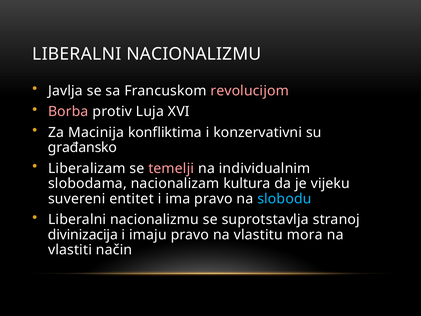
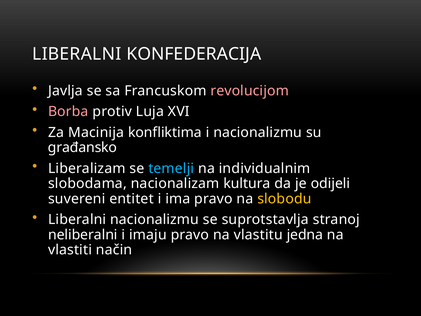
NACIONALIZMU at (194, 54): NACIONALIZMU -> KONFEDERACIJA
i konzervativni: konzervativni -> nacionalizmu
temelji colour: pink -> light blue
vijeku: vijeku -> odijeli
slobodu colour: light blue -> yellow
divinizacija: divinizacija -> neliberalni
mora: mora -> jedna
